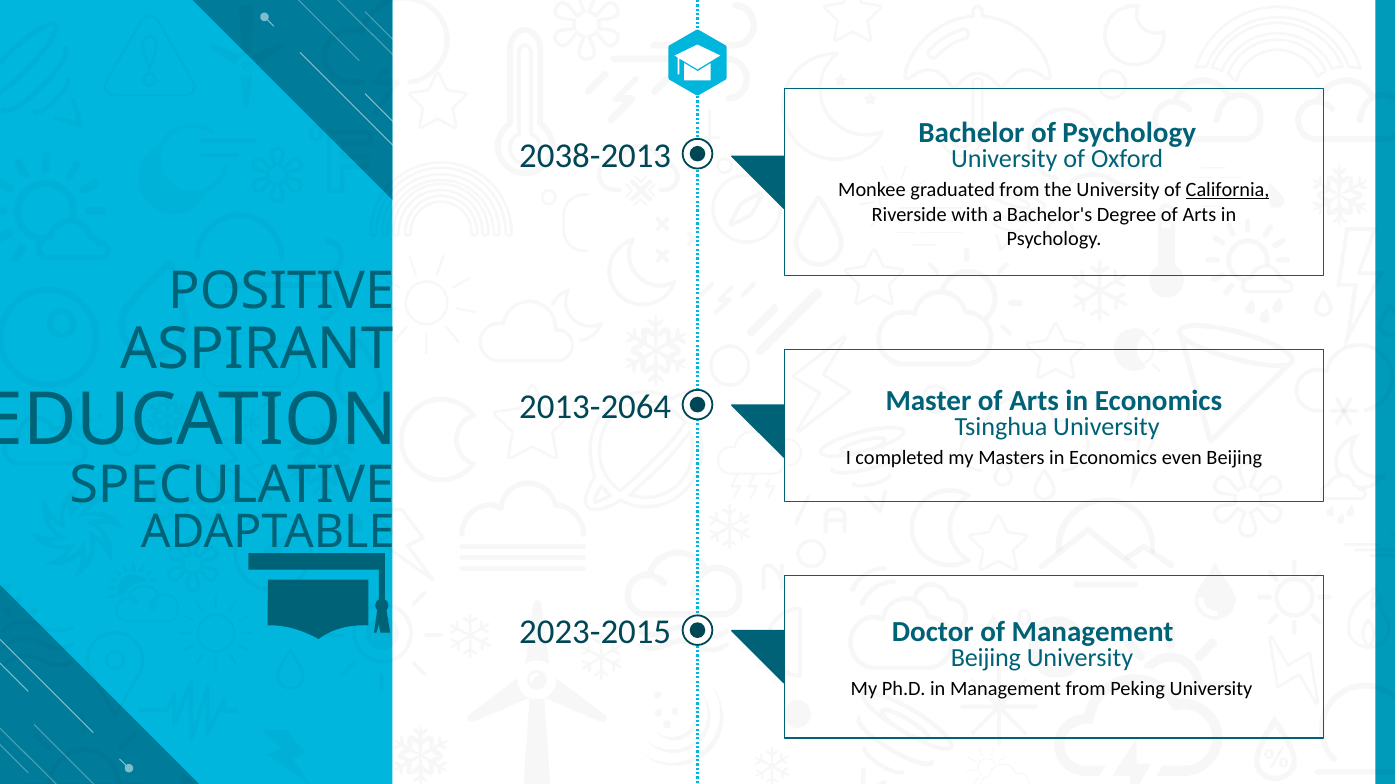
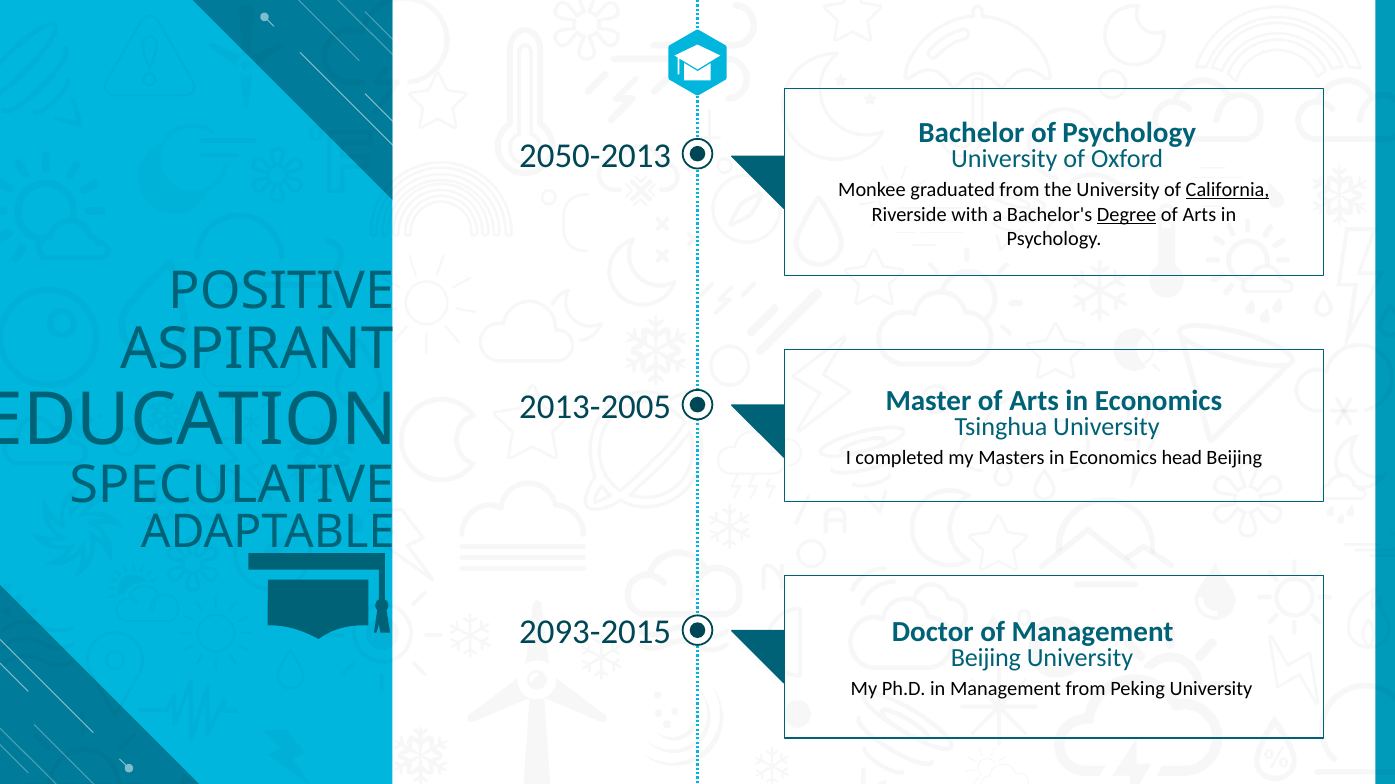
2038-2013: 2038-2013 -> 2050-2013
Degree underline: none -> present
2013-2064: 2013-2064 -> 2013-2005
even: even -> head
2023-2015: 2023-2015 -> 2093-2015
